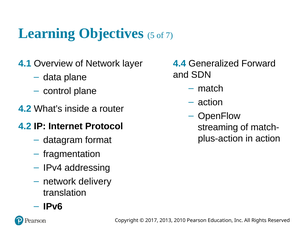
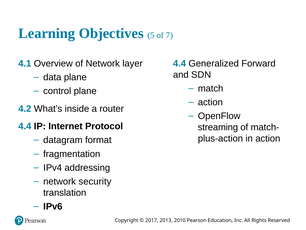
4.2 at (25, 126): 4.2 -> 4.4
delivery: delivery -> security
